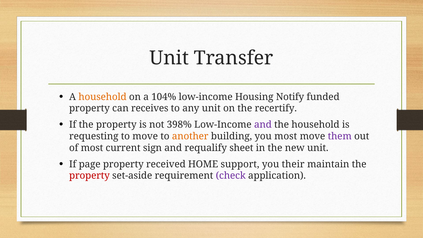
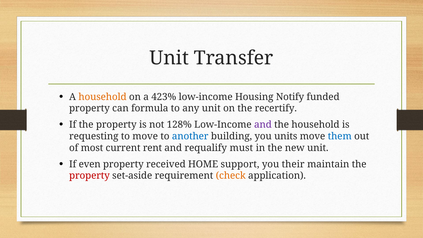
104%: 104% -> 423%
receives: receives -> formula
398%: 398% -> 128%
another colour: orange -> blue
you most: most -> units
them colour: purple -> blue
sign: sign -> rent
sheet: sheet -> must
page: page -> even
check colour: purple -> orange
